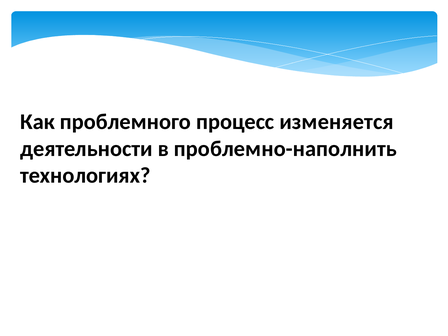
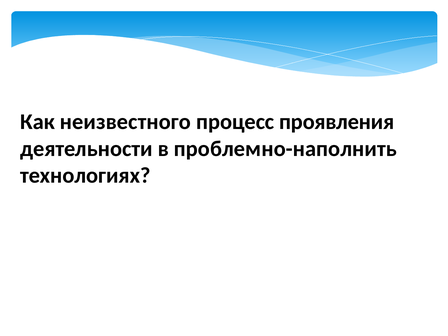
проблемного: проблемного -> неизвестного
изменяется: изменяется -> проявления
